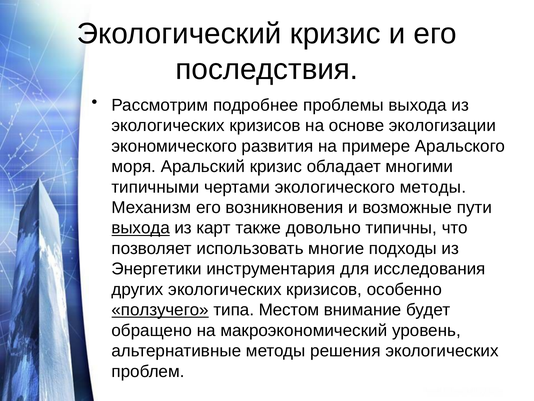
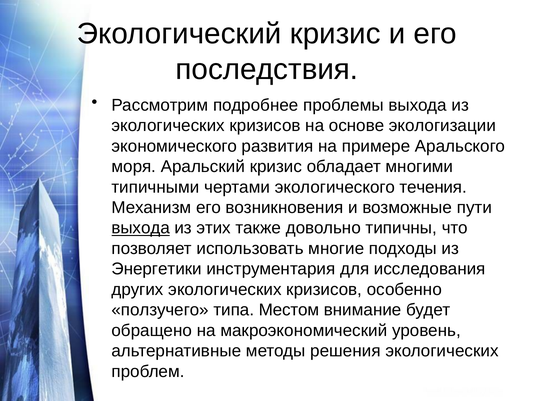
экологического методы: методы -> течения
карт: карт -> этих
ползучего underline: present -> none
